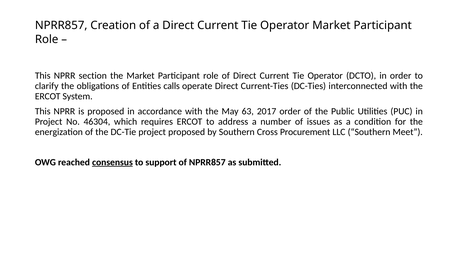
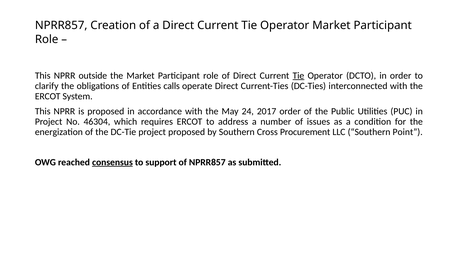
section: section -> outside
Tie at (298, 75) underline: none -> present
63: 63 -> 24
Meet: Meet -> Point
